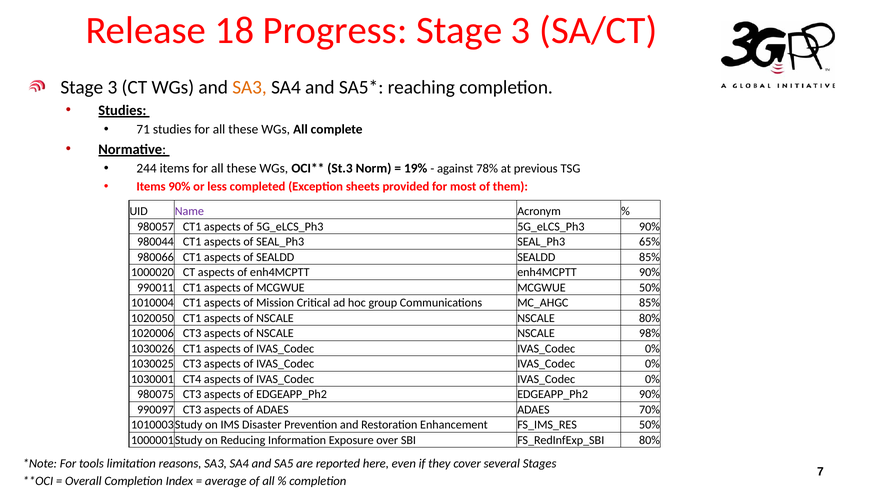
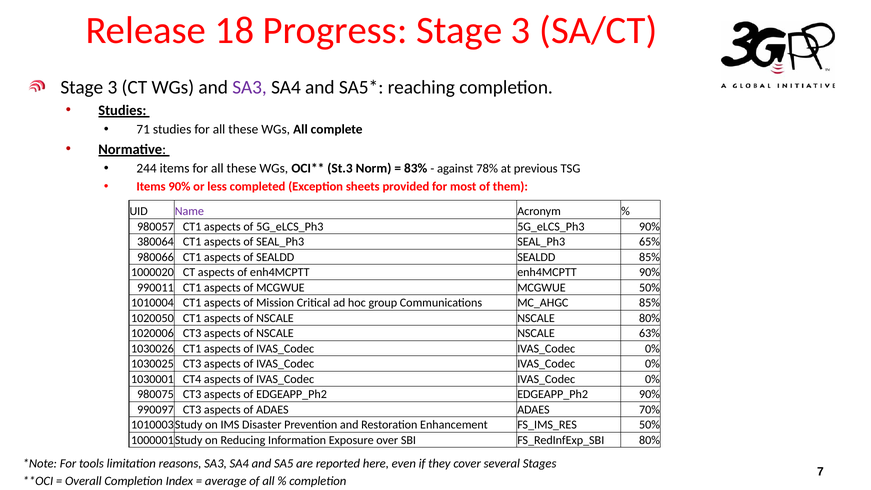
SA3 at (250, 87) colour: orange -> purple
19%: 19% -> 83%
980044: 980044 -> 380064
98%: 98% -> 63%
